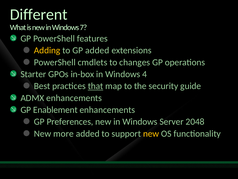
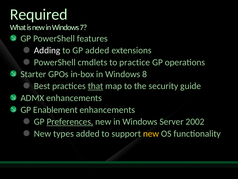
Different: Different -> Required
Adding colour: yellow -> white
changes: changes -> practice
4: 4 -> 8
Preferences underline: none -> present
2048: 2048 -> 2002
more: more -> types
